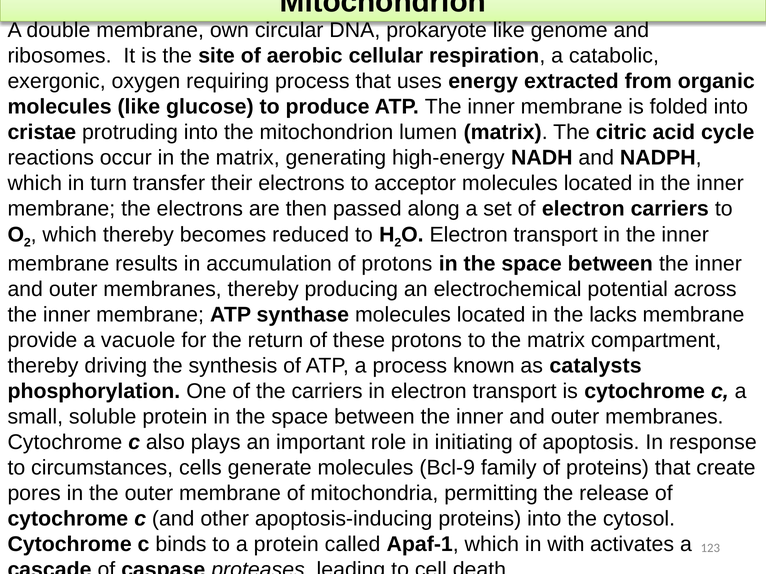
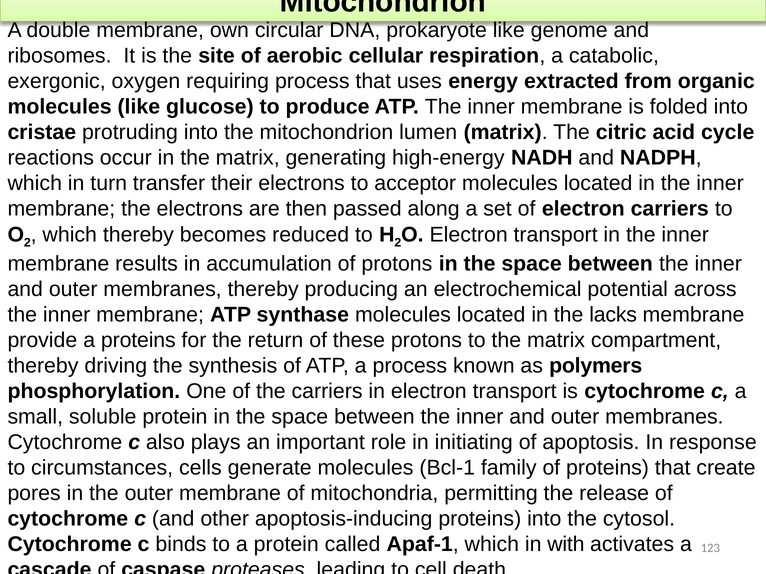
a vacuole: vacuole -> proteins
catalysts: catalysts -> polymers
Bcl-9: Bcl-9 -> Bcl-1
